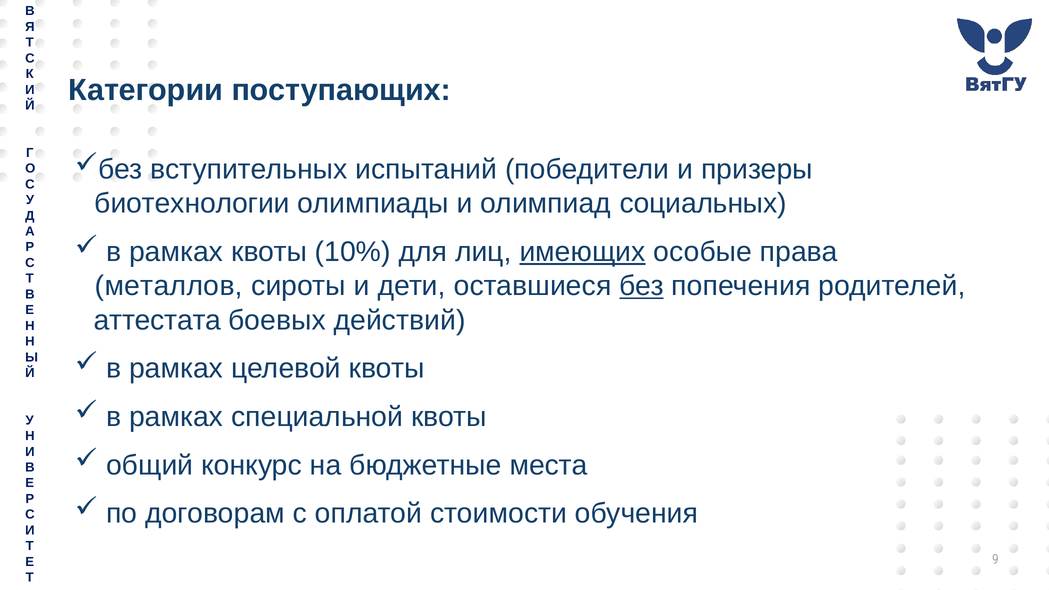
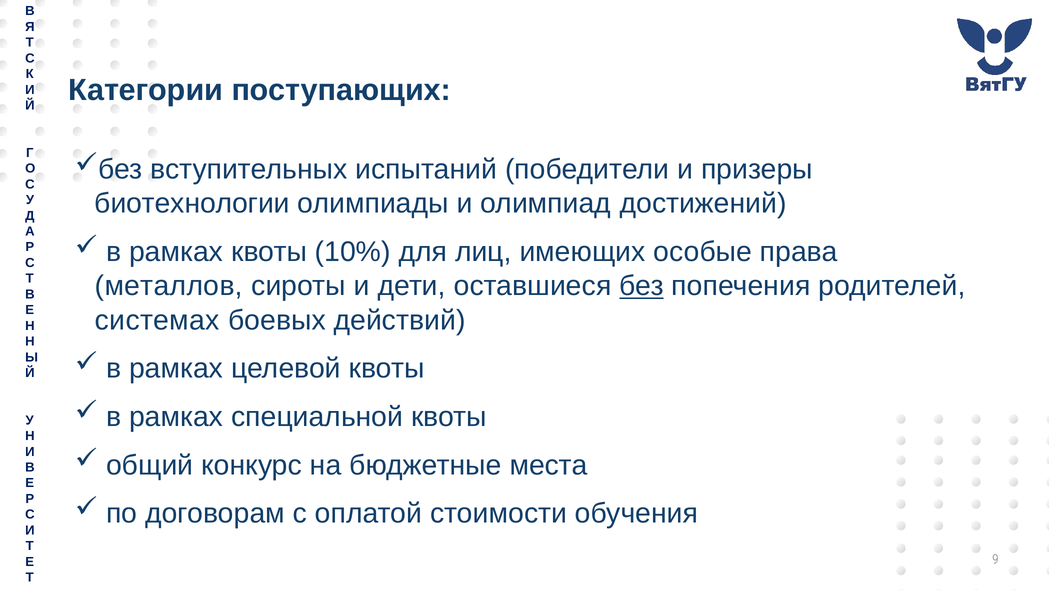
социальных: социальных -> достижений
имеющих underline: present -> none
аттестата: аттестата -> системах
